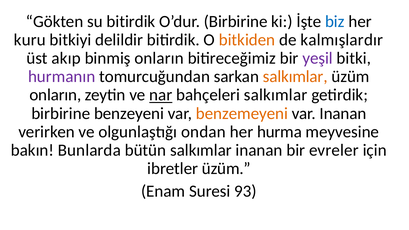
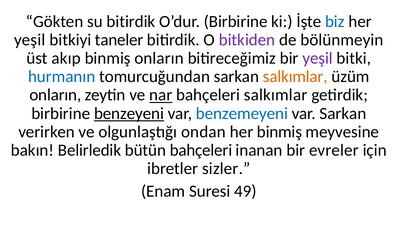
kuru at (30, 40): kuru -> yeşil
delildir: delildir -> taneler
bitkiden colour: orange -> purple
kalmışlardır: kalmışlardır -> bölünmeyin
hurmanın colour: purple -> blue
benzeyeni underline: none -> present
benzemeyeni colour: orange -> blue
var Inanan: Inanan -> Sarkan
her hurma: hurma -> binmiş
Bunlarda: Bunlarda -> Belirledik
bütün salkımlar: salkımlar -> bahçeleri
ibretler üzüm: üzüm -> sizler
93: 93 -> 49
